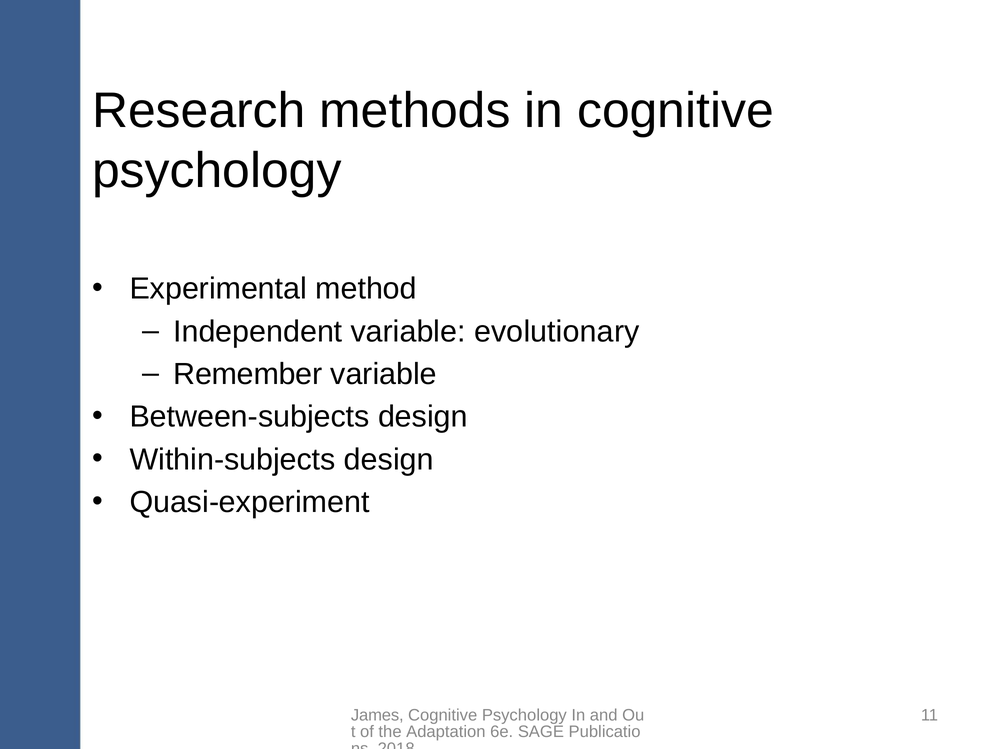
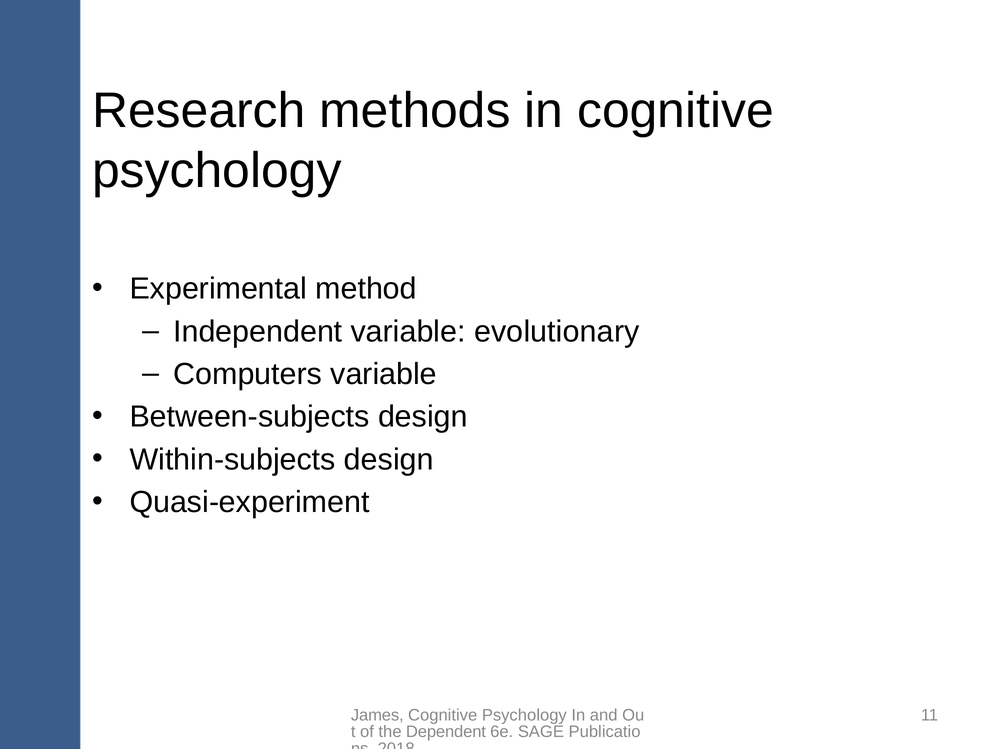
Remember: Remember -> Computers
Adaptation: Adaptation -> Dependent
